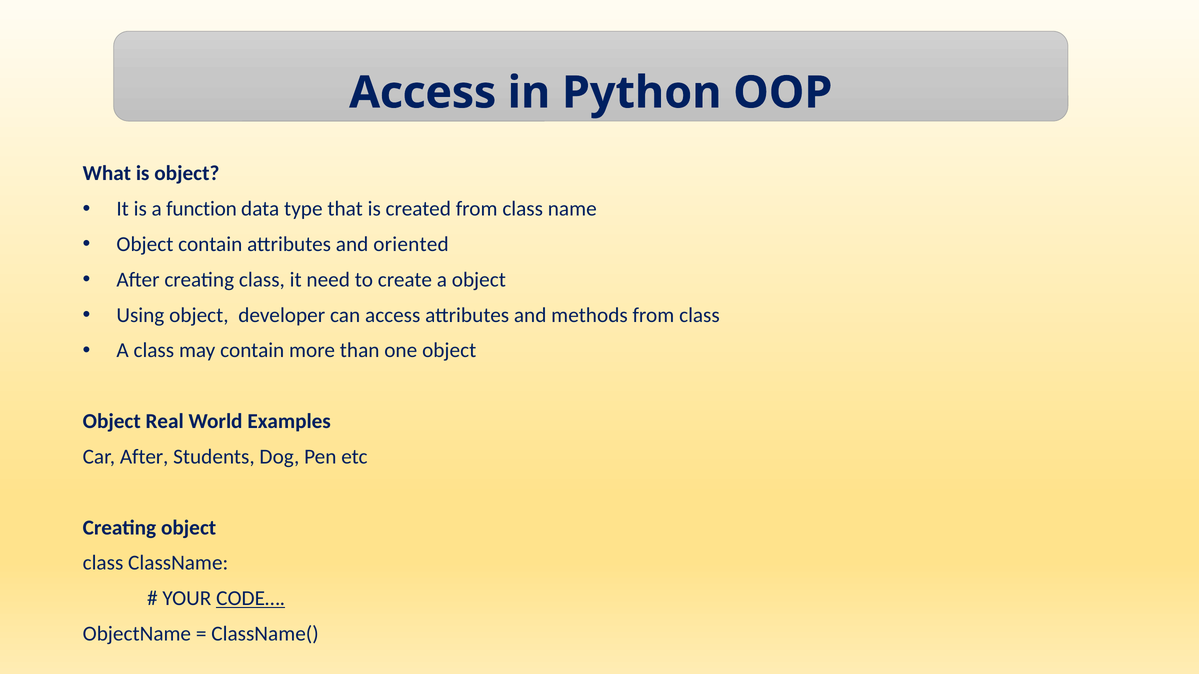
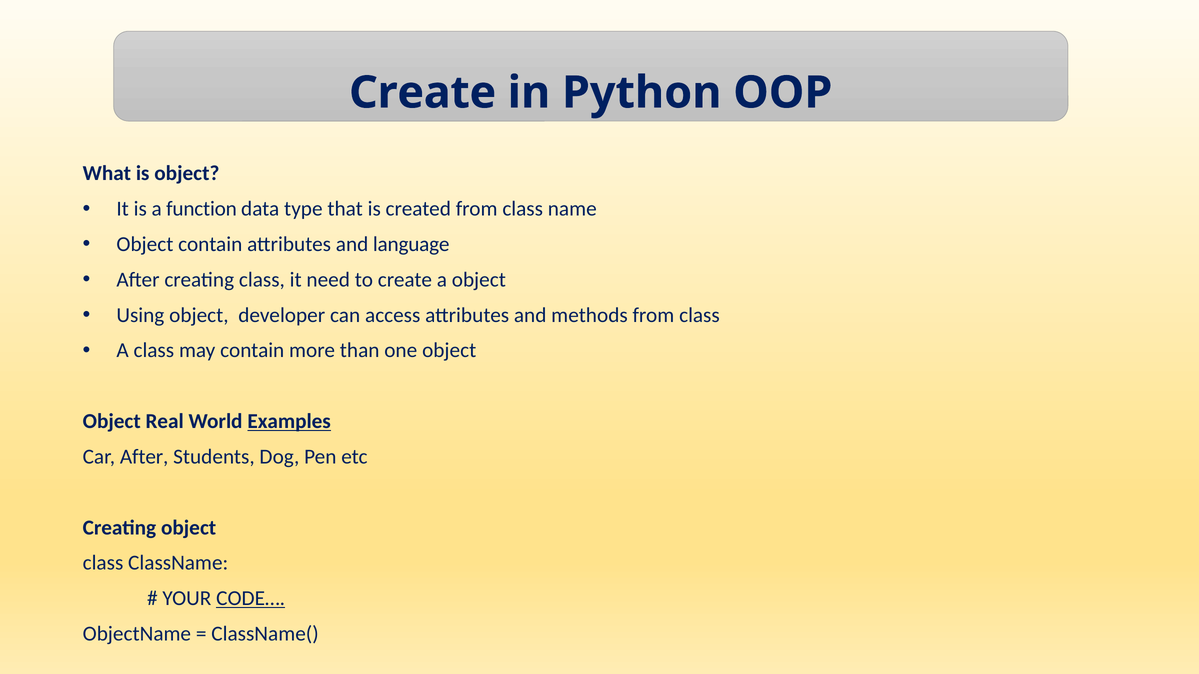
Access at (423, 93): Access -> Create
oriented: oriented -> language
Examples underline: none -> present
